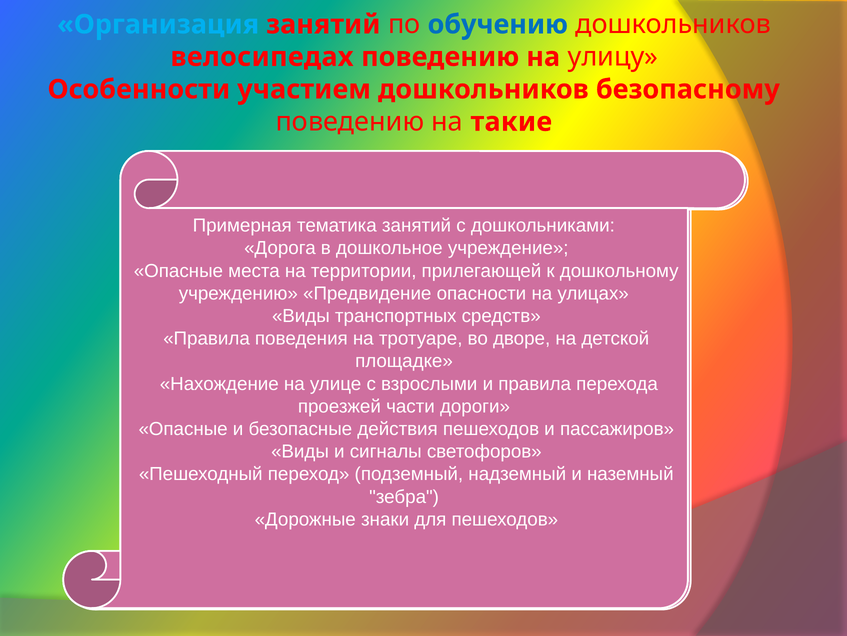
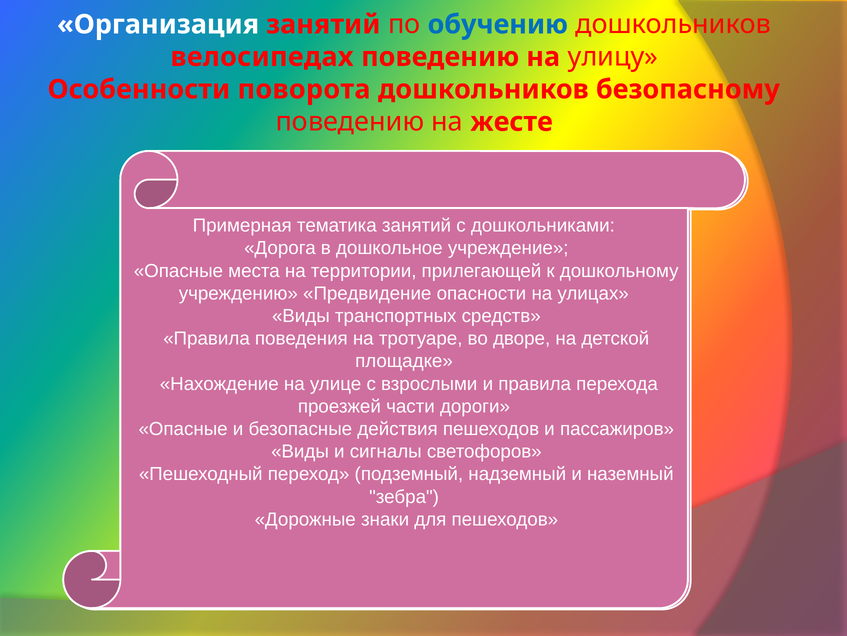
Организация colour: light blue -> white
участием: участием -> поворота
такие: такие -> жесте
